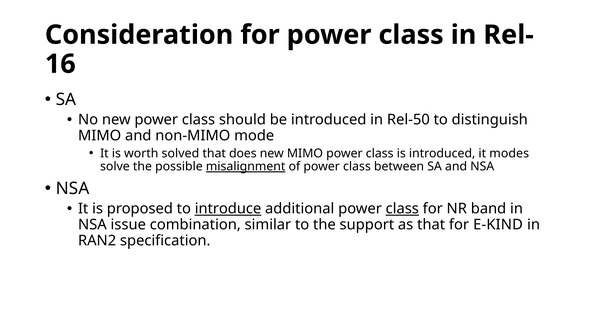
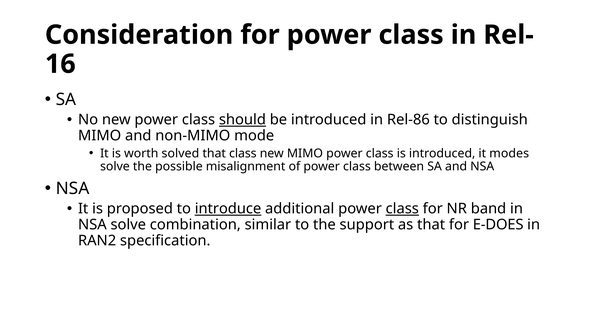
should underline: none -> present
Rel-50: Rel-50 -> Rel-86
that does: does -> class
misalignment underline: present -> none
NSA issue: issue -> solve
E-KIND: E-KIND -> E-DOES
